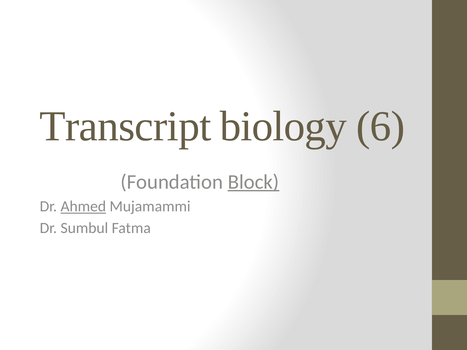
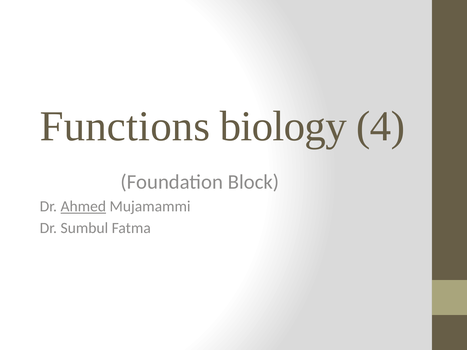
Transcript: Transcript -> Functions
6: 6 -> 4
Block underline: present -> none
